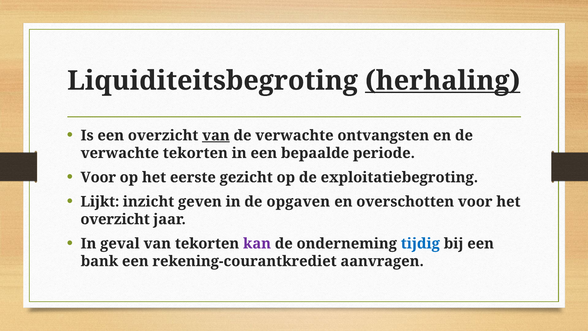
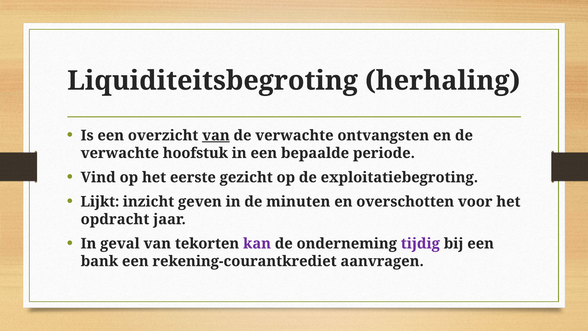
herhaling underline: present -> none
verwachte tekorten: tekorten -> hoofstuk
Voor at (98, 177): Voor -> Vind
opgaven: opgaven -> minuten
overzicht at (115, 219): overzicht -> opdracht
tijdig colour: blue -> purple
